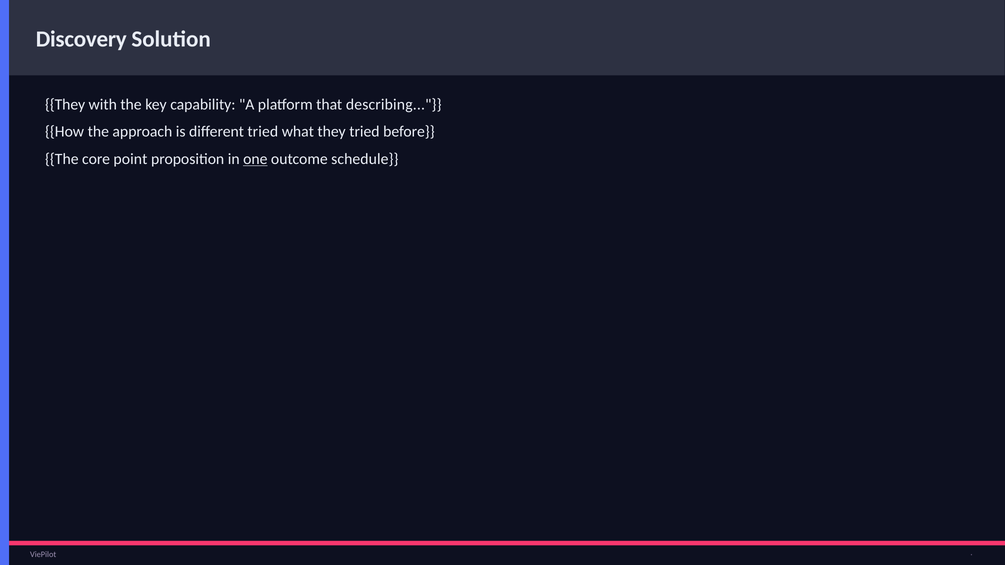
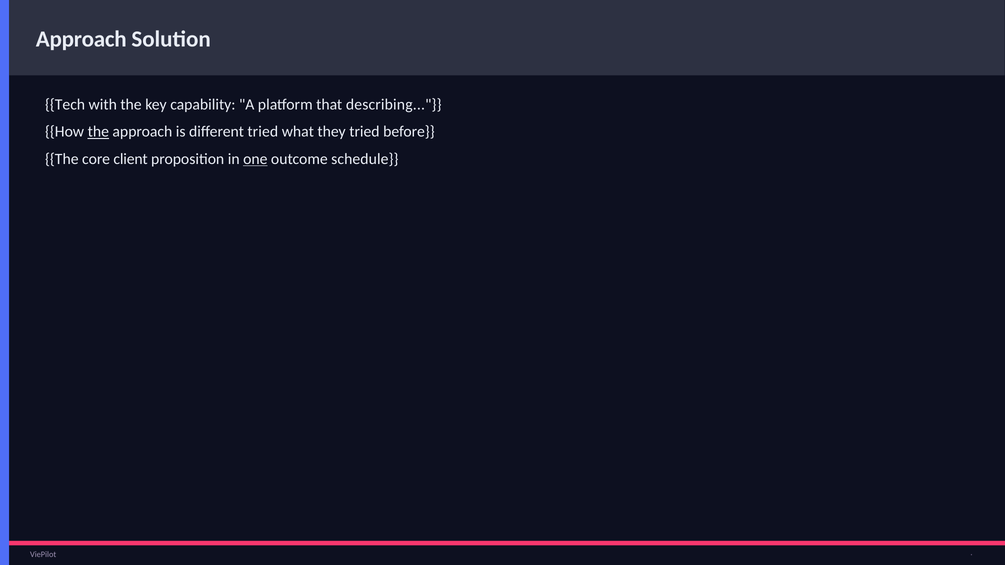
Discovery at (81, 39): Discovery -> Approach
They at (65, 105): They -> Tech
the at (98, 132) underline: none -> present
point: point -> client
